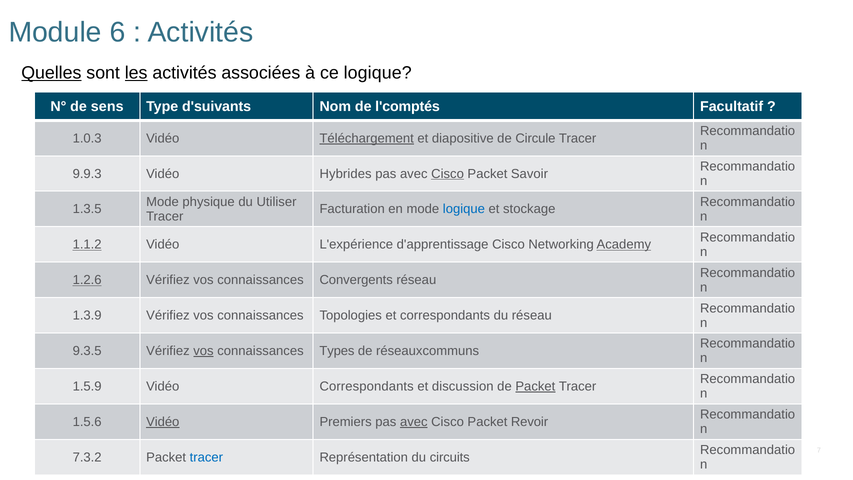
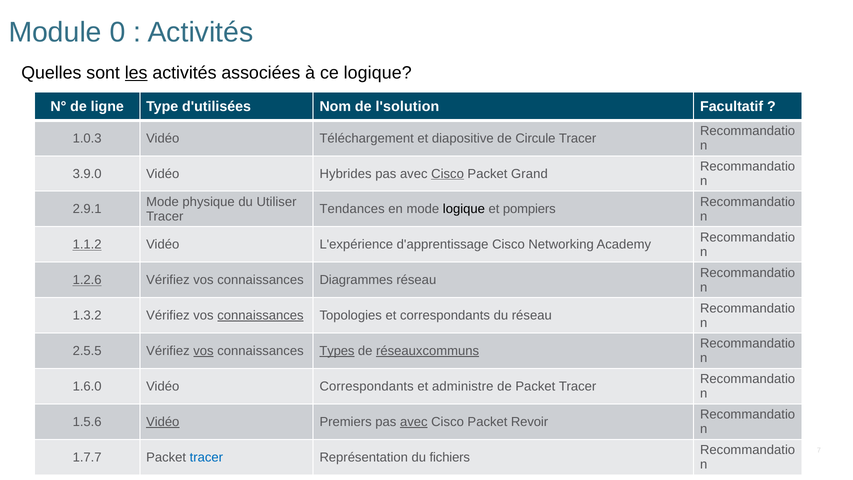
6: 6 -> 0
Quelles underline: present -> none
sens: sens -> ligne
d'suivants: d'suivants -> d'utilisées
l'comptés: l'comptés -> l'solution
Téléchargement underline: present -> none
9.9.3: 9.9.3 -> 3.9.0
Savoir: Savoir -> Grand
1.3.5: 1.3.5 -> 2.9.1
Facturation: Facturation -> Tendances
logique at (464, 209) colour: blue -> black
stockage: stockage -> pompiers
Academy underline: present -> none
Convergents: Convergents -> Diagrammes
1.3.9: 1.3.9 -> 1.3.2
connaissances at (260, 315) underline: none -> present
9.3.5: 9.3.5 -> 2.5.5
Types underline: none -> present
réseauxcommuns underline: none -> present
1.5.9: 1.5.9 -> 1.6.0
discussion: discussion -> administre
Packet at (535, 386) underline: present -> none
7.3.2: 7.3.2 -> 1.7.7
circuits: circuits -> fichiers
